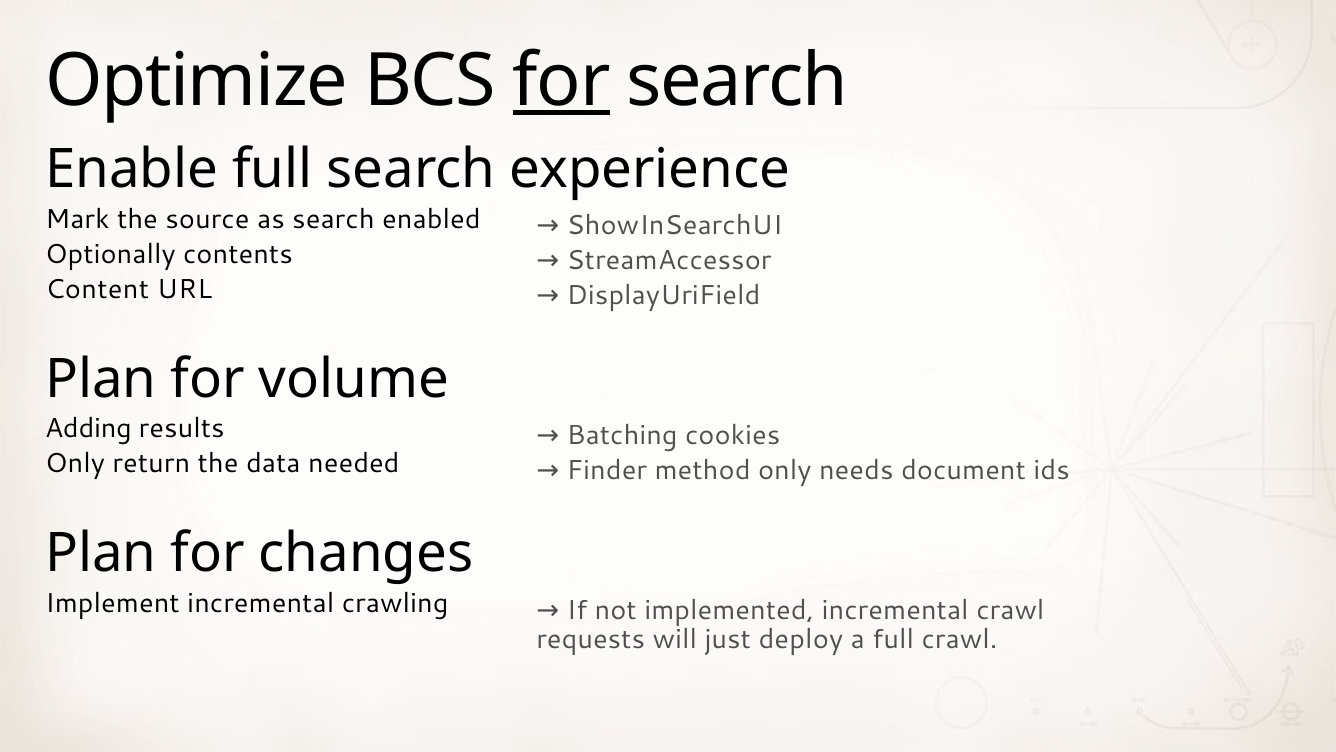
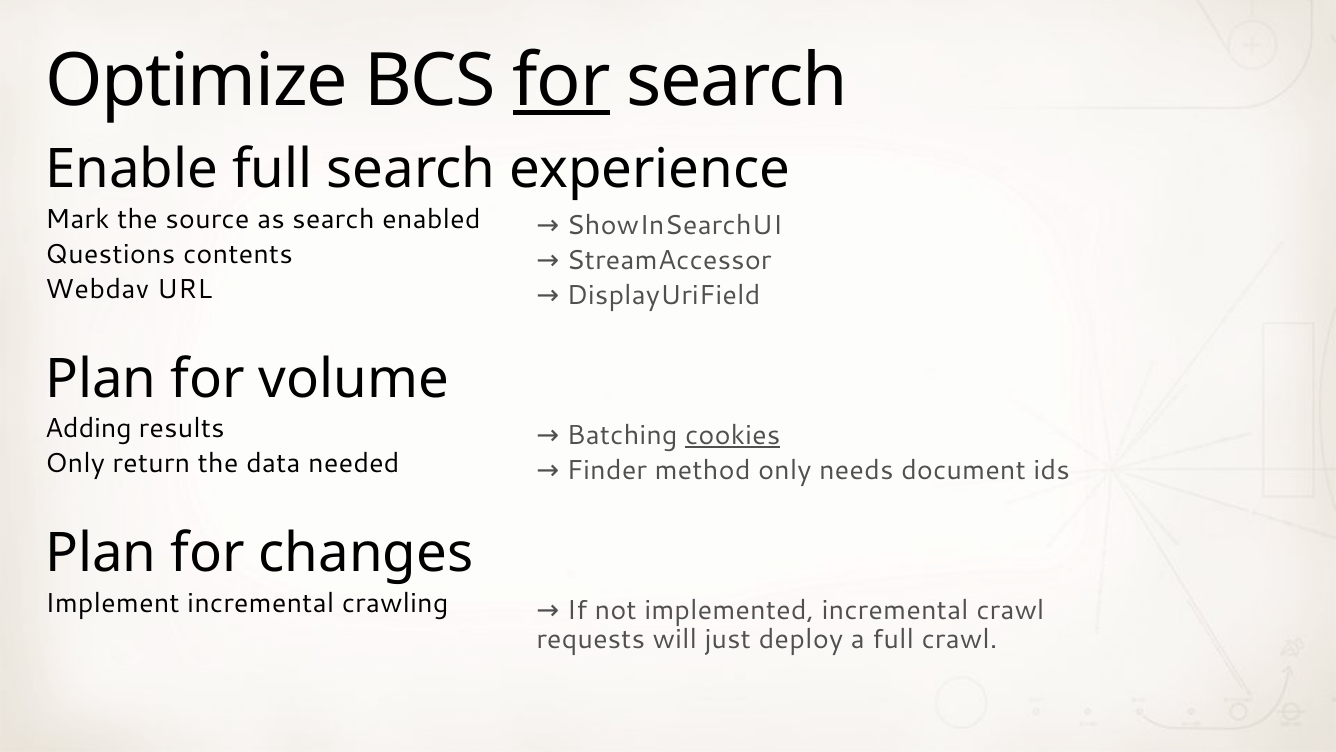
Optionally: Optionally -> Questions
Content: Content -> Webdav
cookies underline: none -> present
